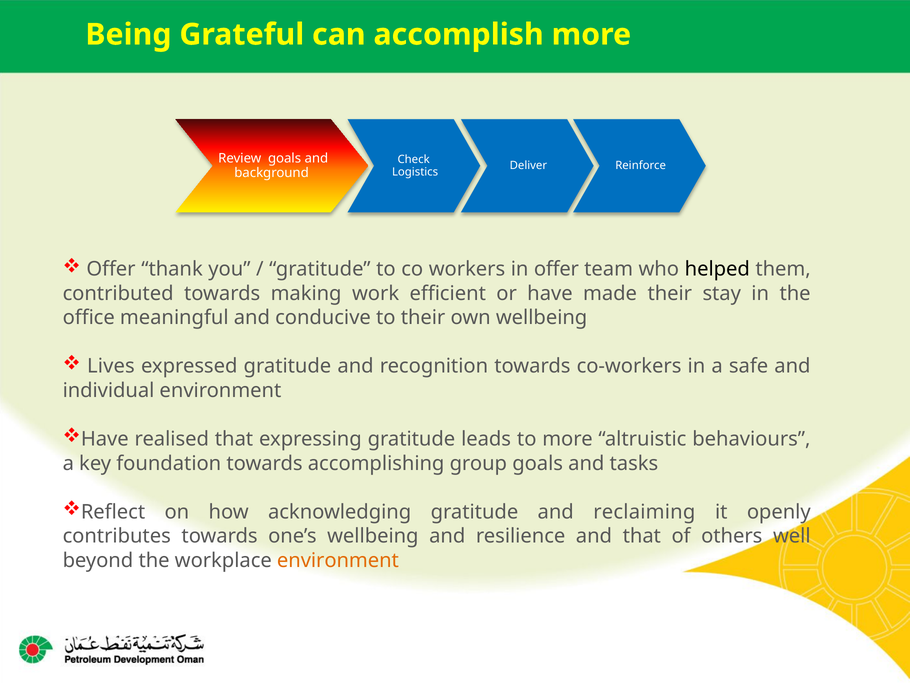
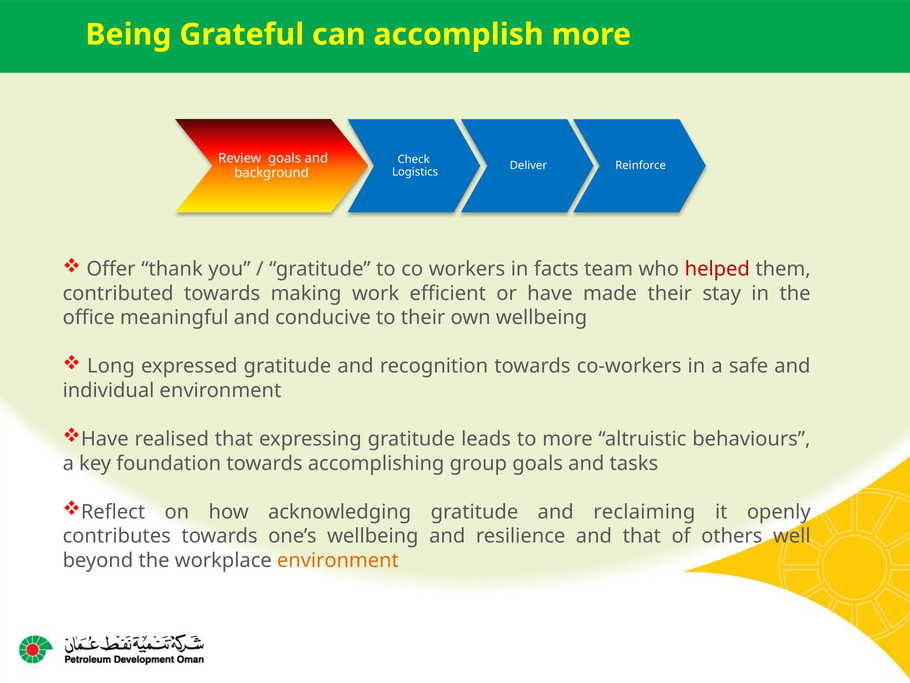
in offer: offer -> facts
helped colour: black -> red
Lives: Lives -> Long
